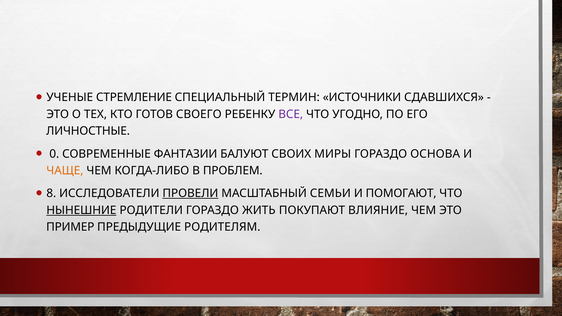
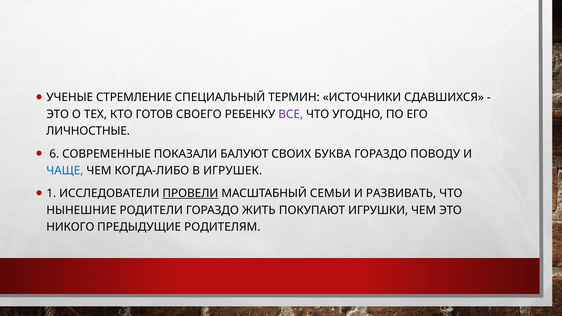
0: 0 -> 6
ФАНТАЗИИ: ФАНТАЗИИ -> ПОКАЗАЛИ
МИРЫ: МИРЫ -> БУКВА
ОСНОВА: ОСНОВА -> ПОВОДУ
ЧАЩЕ colour: orange -> blue
ПРОБЛЕМ: ПРОБЛЕМ -> ИГРУШЕК
8: 8 -> 1
ПОМОГАЮТ: ПОМОГАЮТ -> РАЗВИВАТЬ
НЫНЕШНИЕ underline: present -> none
ВЛИЯНИЕ: ВЛИЯНИЕ -> ИГРУШКИ
ПРИМЕР: ПРИМЕР -> НИКОГО
